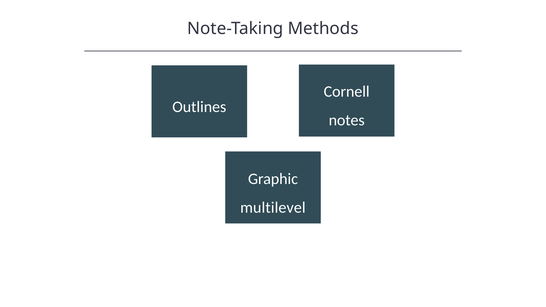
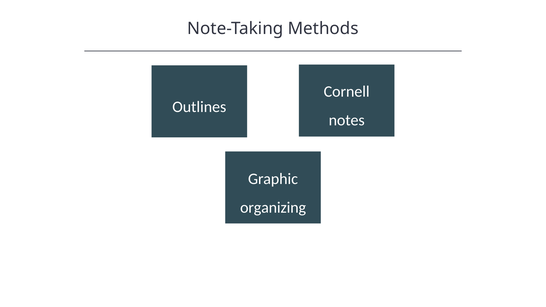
multilevel: multilevel -> organizing
